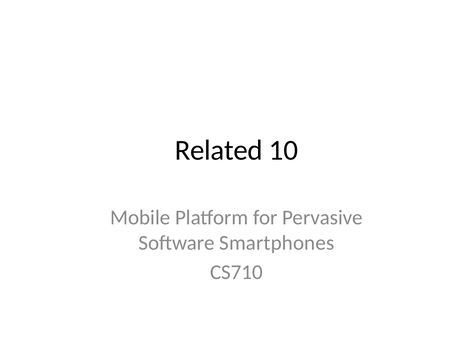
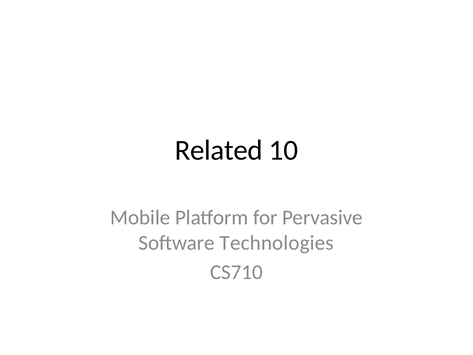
Smartphones: Smartphones -> Technologies
